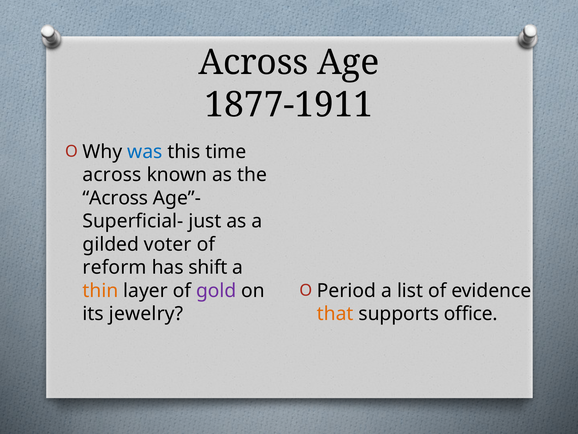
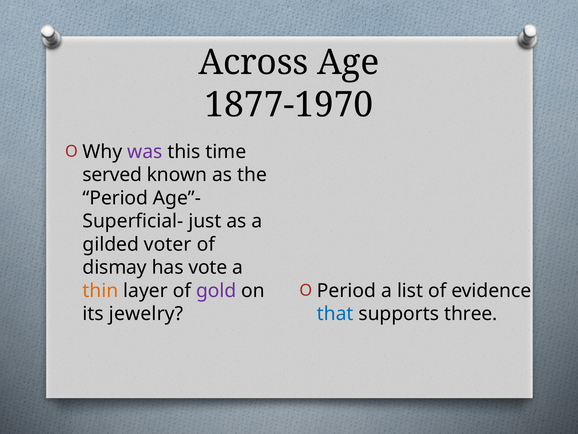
1877-1911: 1877-1911 -> 1877-1970
was colour: blue -> purple
across at (112, 175): across -> served
Across at (115, 198): Across -> Period
reform: reform -> dismay
shift: shift -> vote
that colour: orange -> blue
office: office -> three
